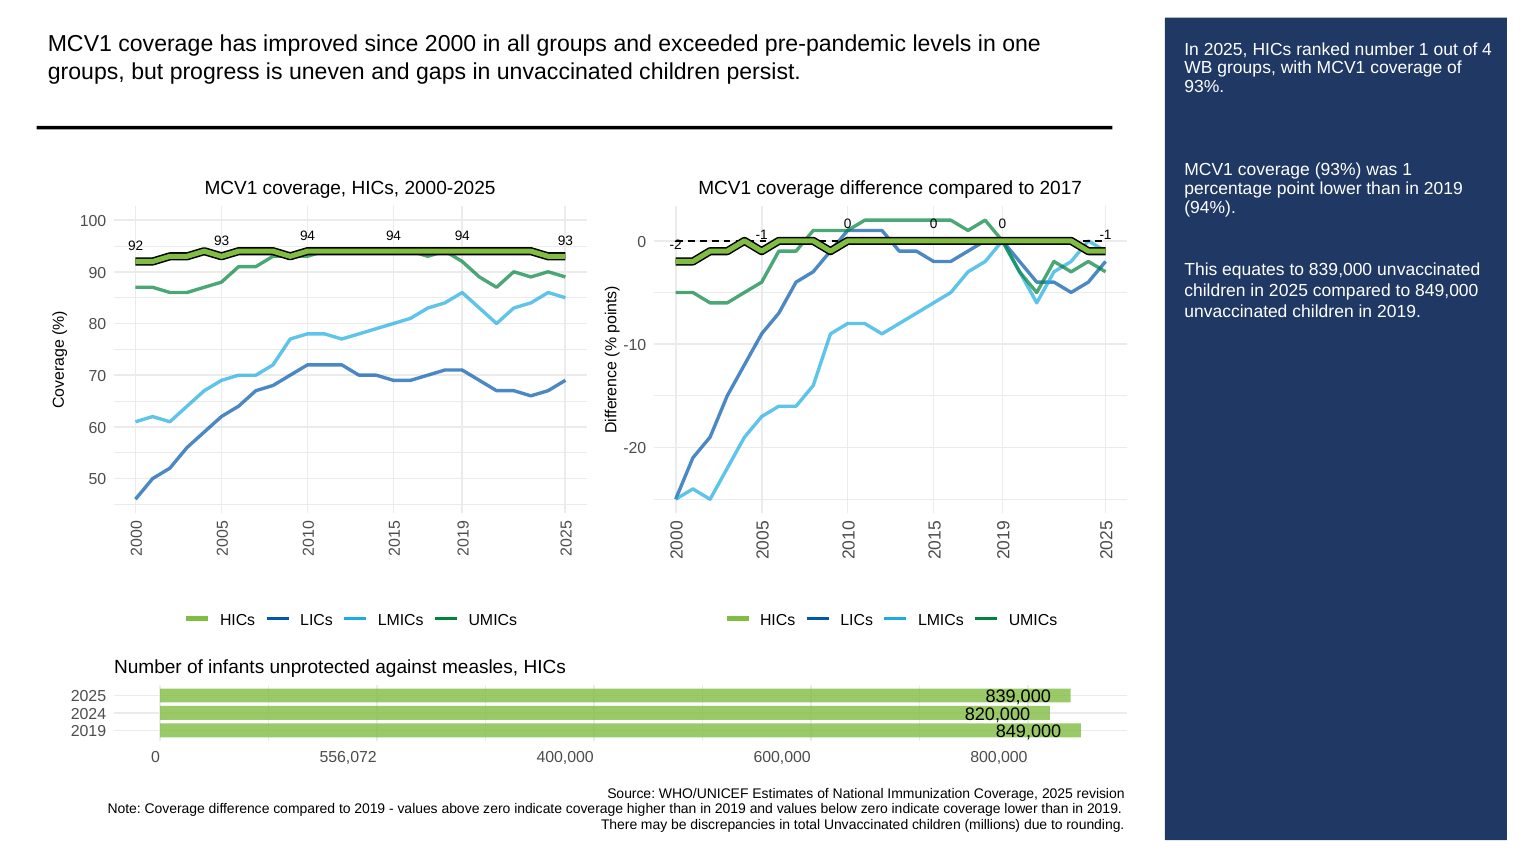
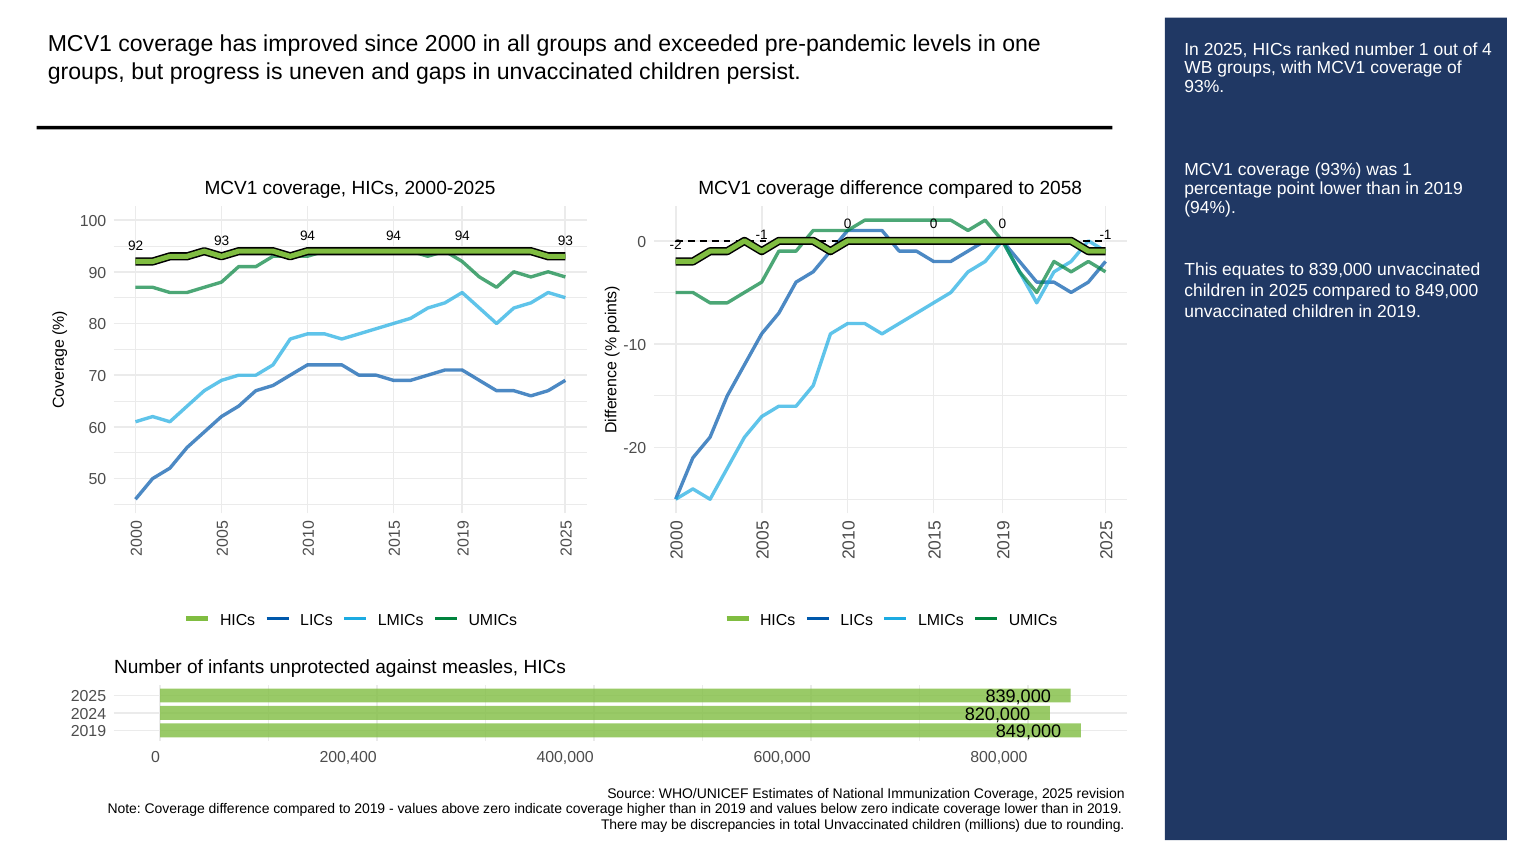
2017: 2017 -> 2058
556,072: 556,072 -> 200,400
